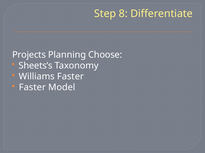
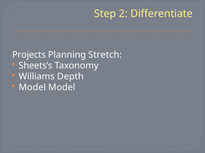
8: 8 -> 2
Choose: Choose -> Stretch
Williams Faster: Faster -> Depth
Faster at (32, 88): Faster -> Model
